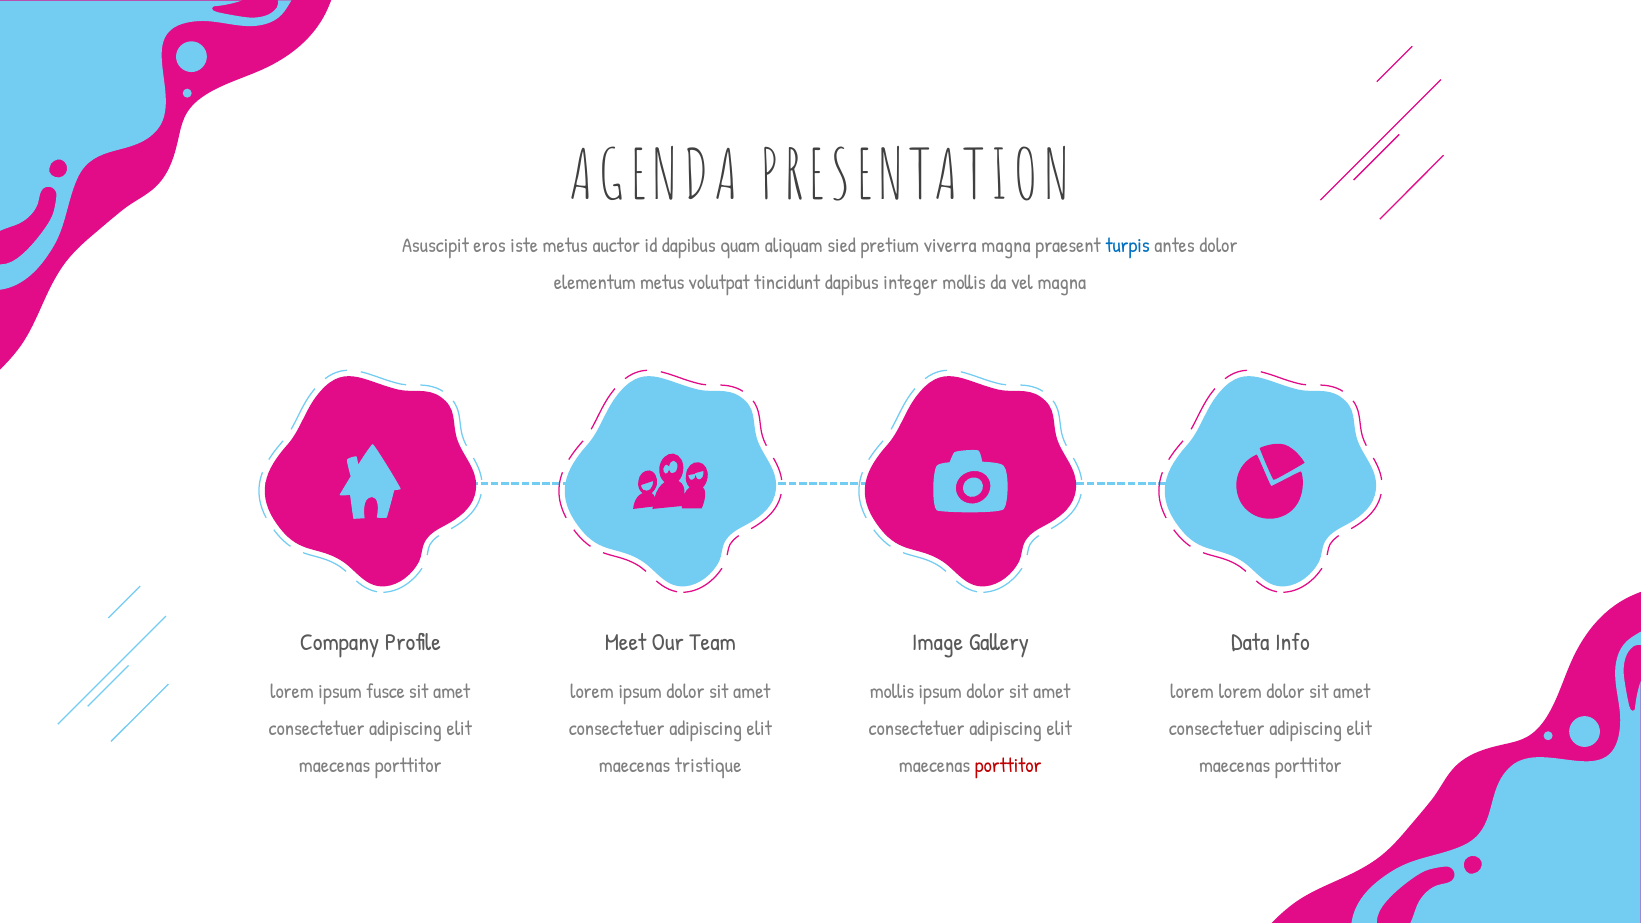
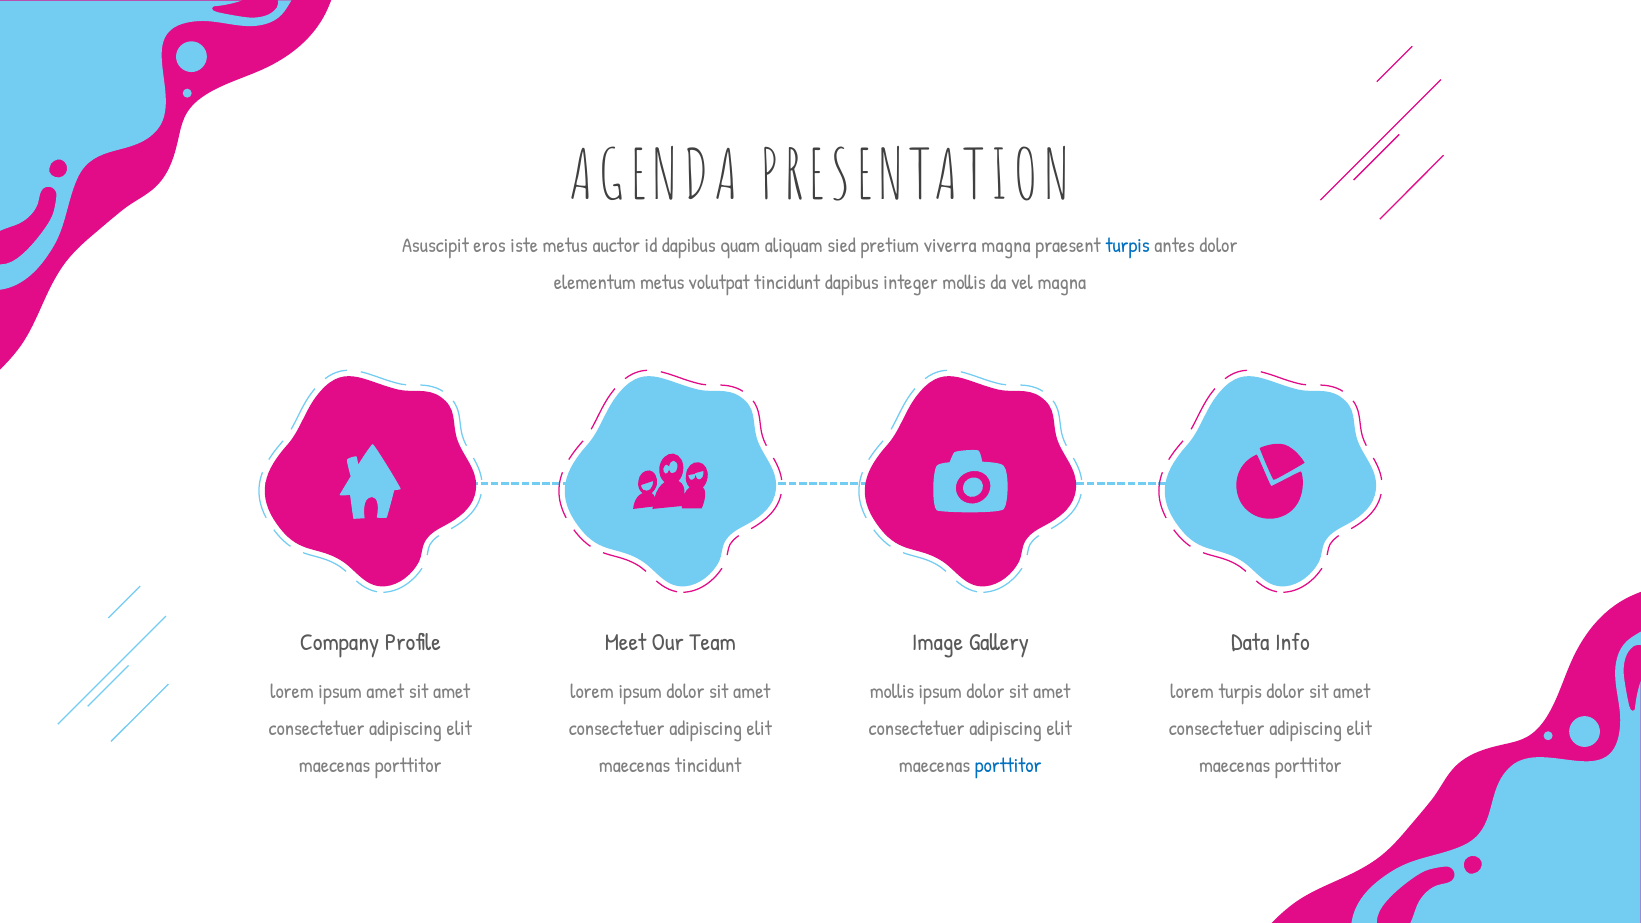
ipsum fusce: fusce -> amet
lorem lorem: lorem -> turpis
maecenas tristique: tristique -> tincidunt
porttitor at (1008, 765) colour: red -> blue
